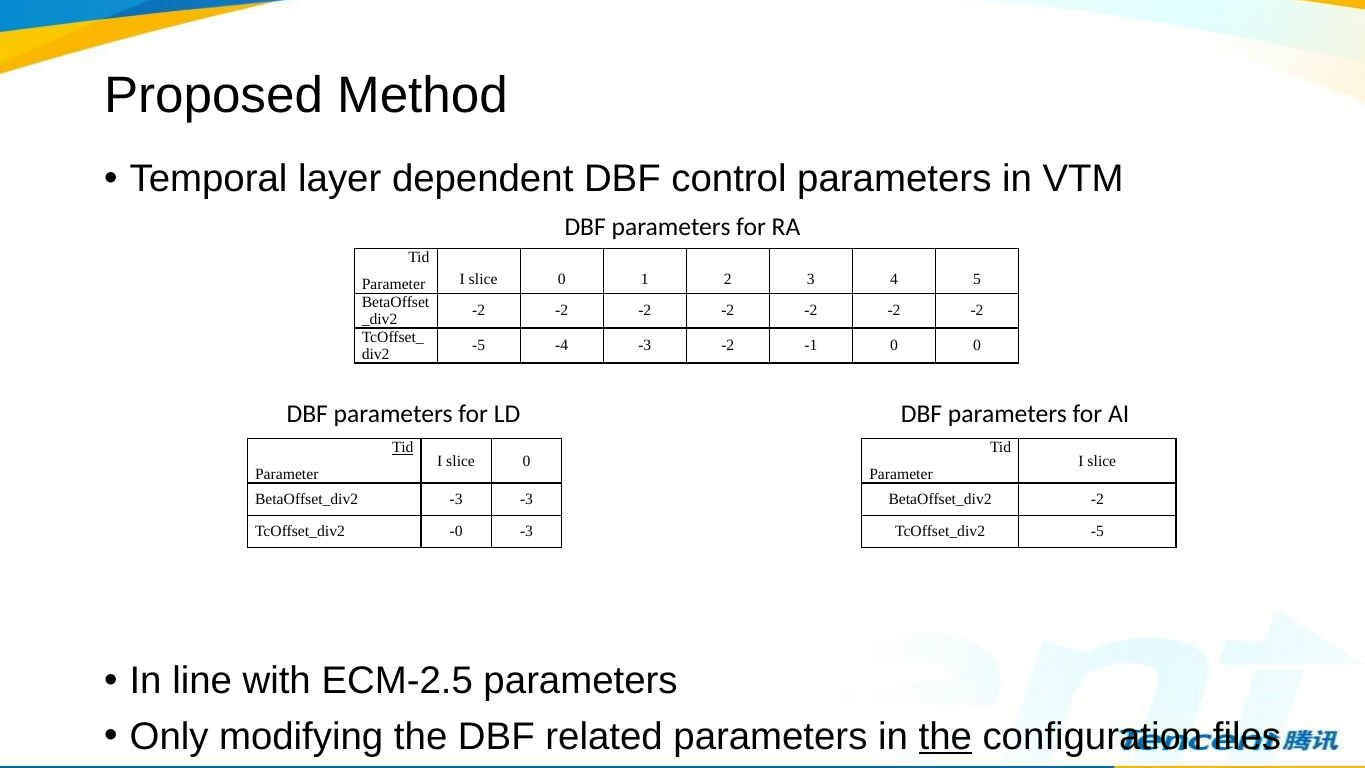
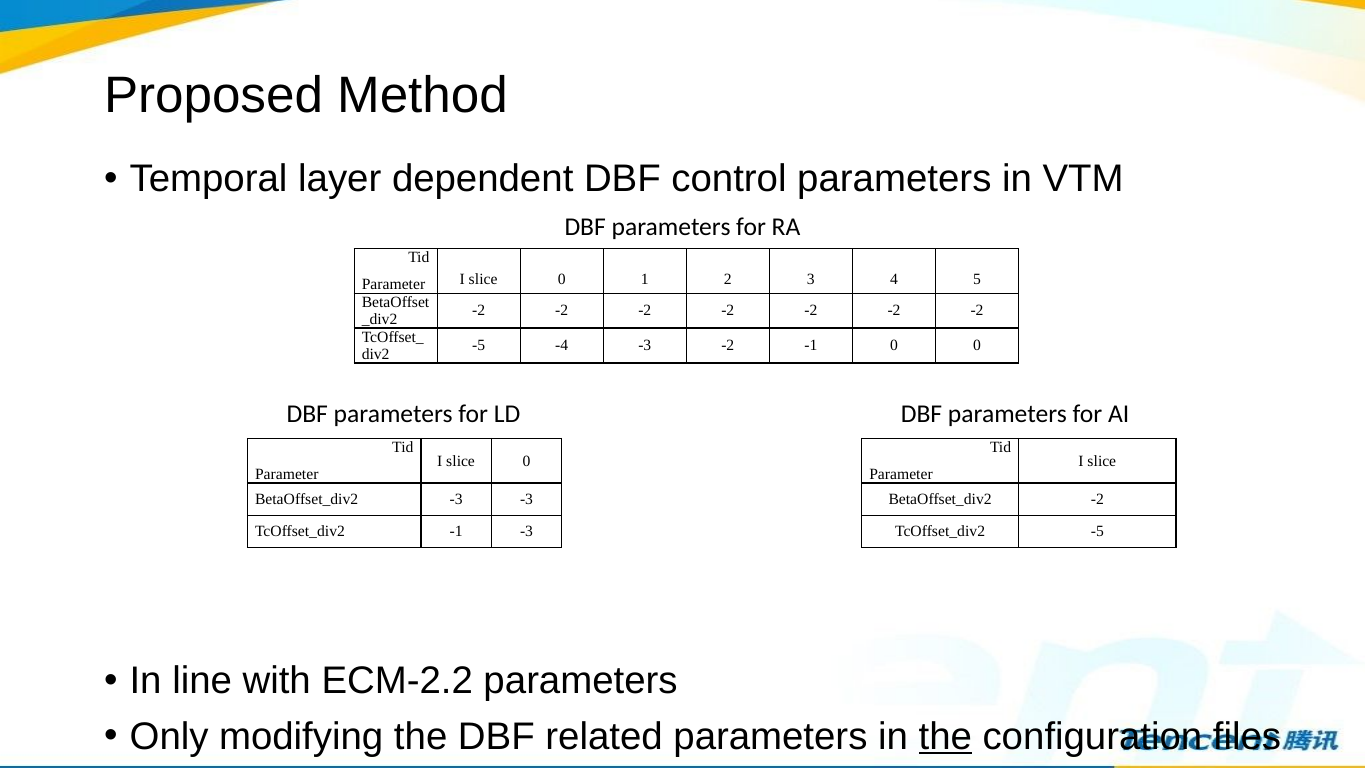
Tid at (403, 447) underline: present -> none
-0 at (456, 531): -0 -> -1
ECM-2.5: ECM-2.5 -> ECM-2.2
